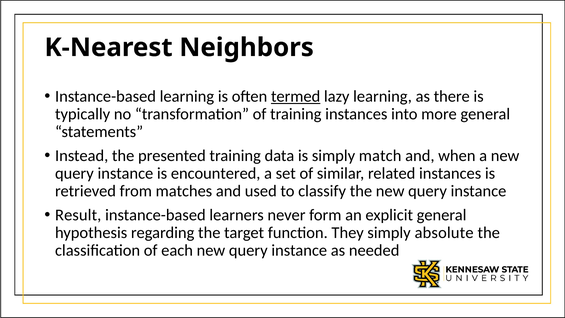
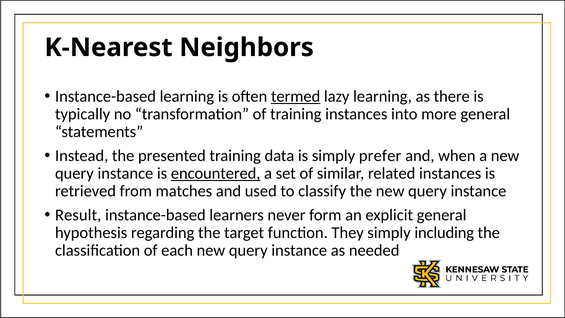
match: match -> prefer
encountered underline: none -> present
absolute: absolute -> including
